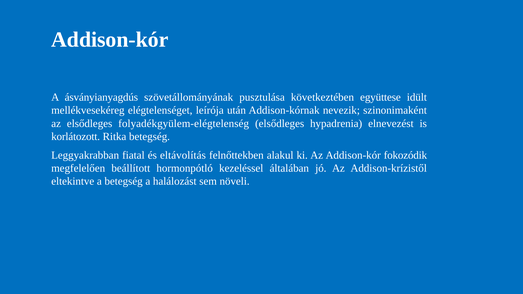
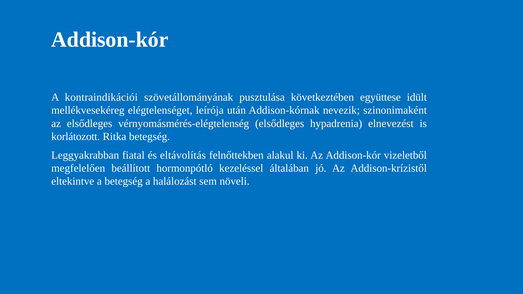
ásványianyagdús: ásványianyagdús -> kontraindikációi
folyadékgyülem-elégtelenség: folyadékgyülem-elégtelenség -> vérnyomásmérés-elégtelenség
fokozódik: fokozódik -> vizeletből
